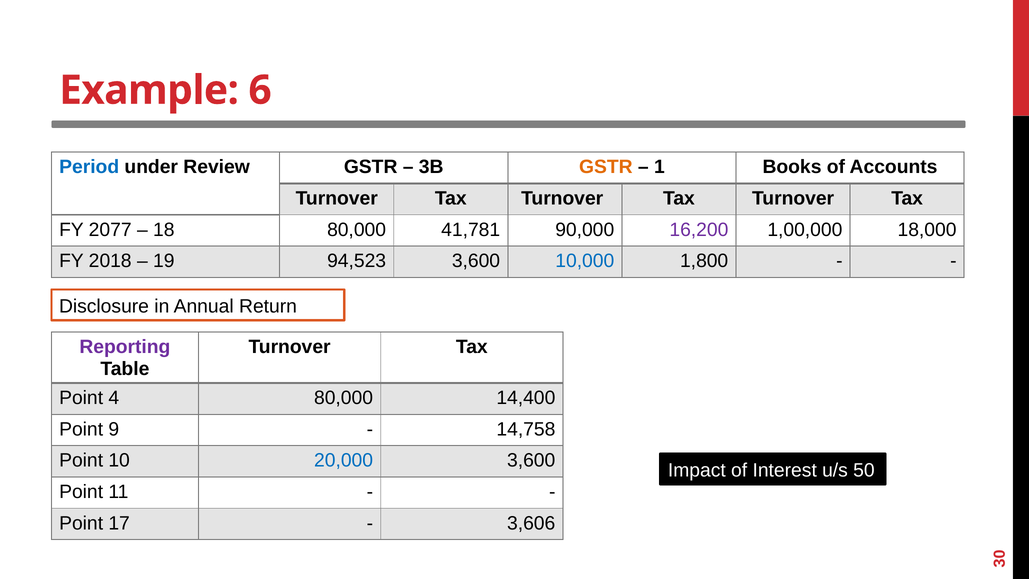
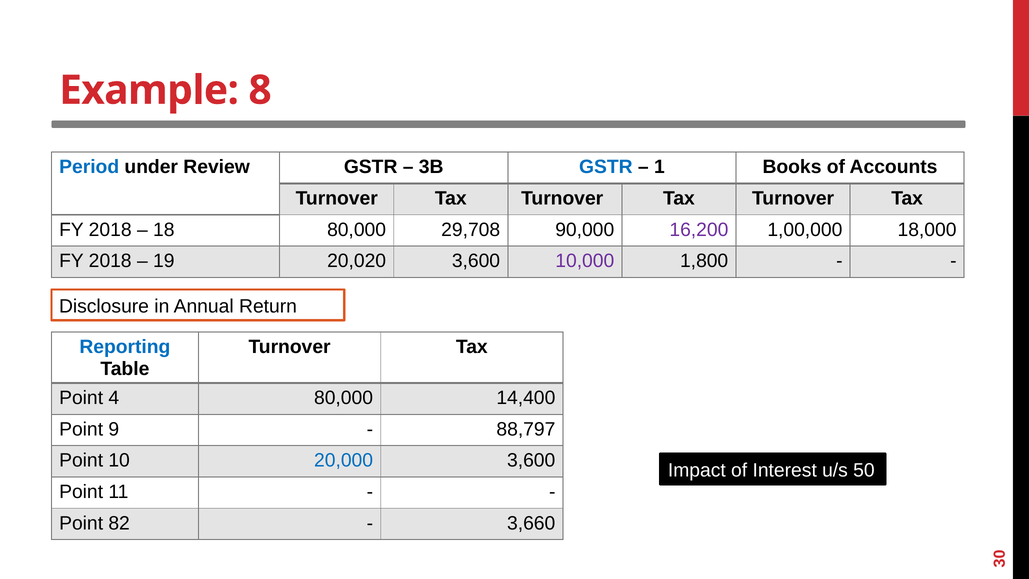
6: 6 -> 8
GSTR at (606, 167) colour: orange -> blue
2077 at (110, 230): 2077 -> 2018
41,781: 41,781 -> 29,708
94,523: 94,523 -> 20,020
10,000 colour: blue -> purple
Reporting colour: purple -> blue
14,758: 14,758 -> 88,797
17: 17 -> 82
3,606: 3,606 -> 3,660
